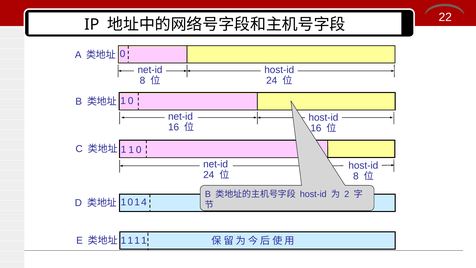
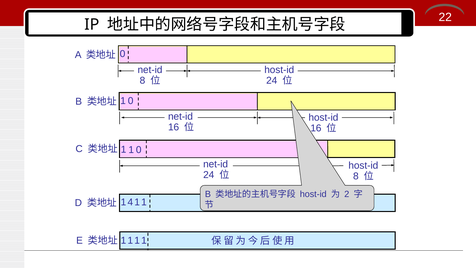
0 at (130, 202): 0 -> 4
4 at (144, 202): 4 -> 1
